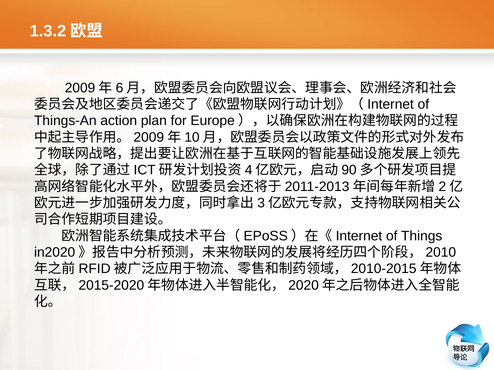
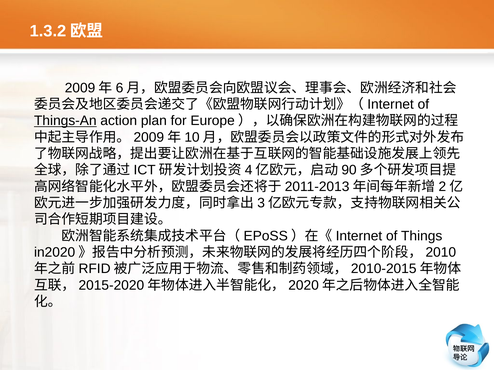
Things-An underline: none -> present
